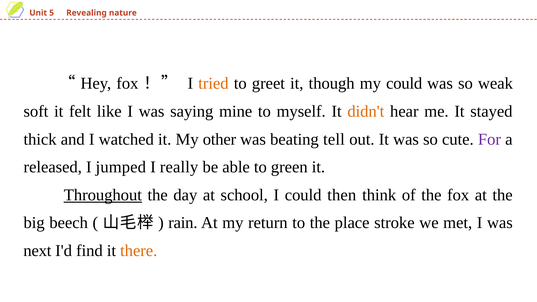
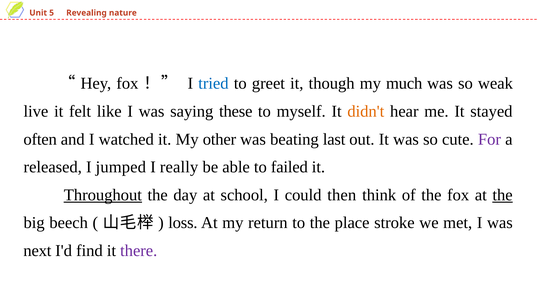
tried colour: orange -> blue
my could: could -> much
soft: soft -> live
mine: mine -> these
thick: thick -> often
tell: tell -> last
green: green -> failed
the at (503, 195) underline: none -> present
rain: rain -> loss
there colour: orange -> purple
